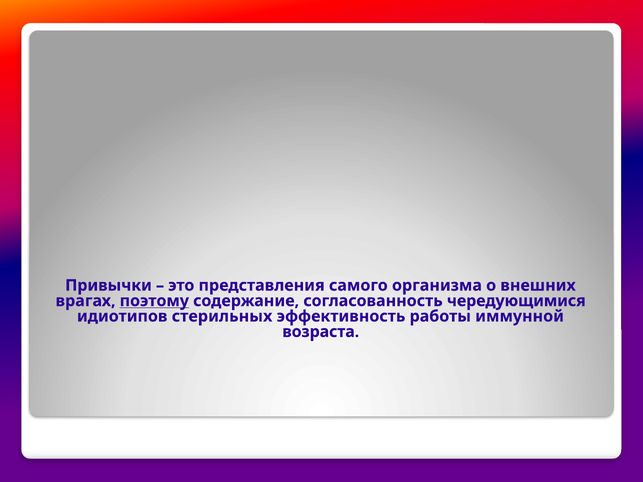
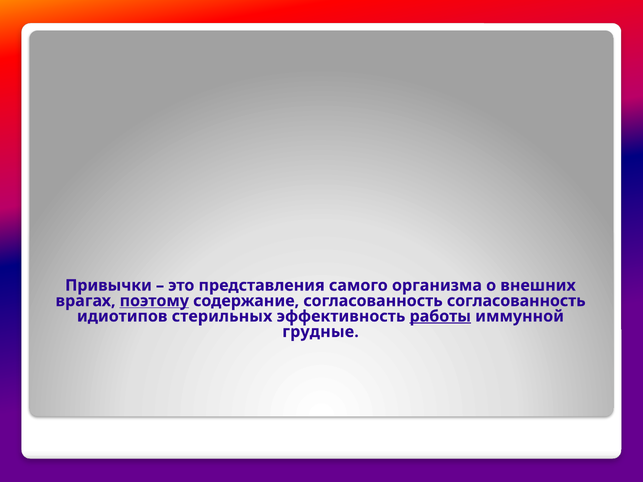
согласованность чередующимися: чередующимися -> согласованность
работы underline: none -> present
возраста: возраста -> грудные
